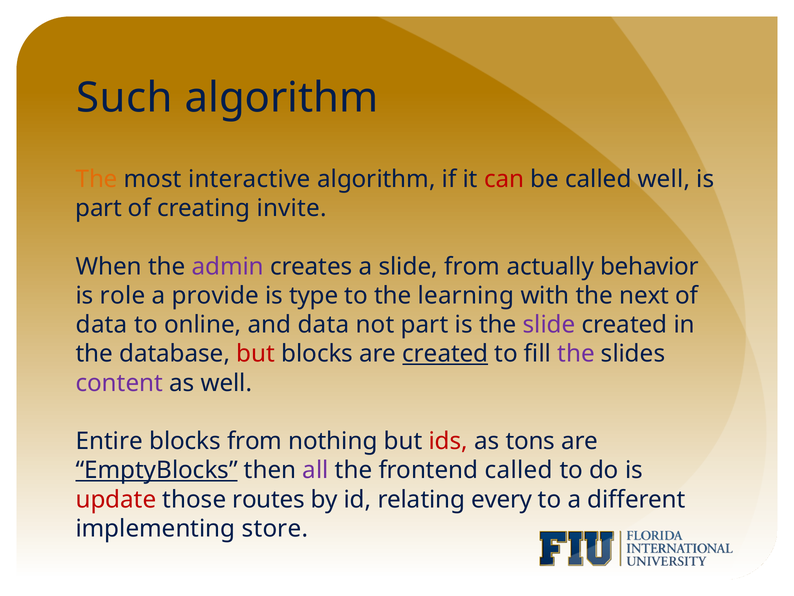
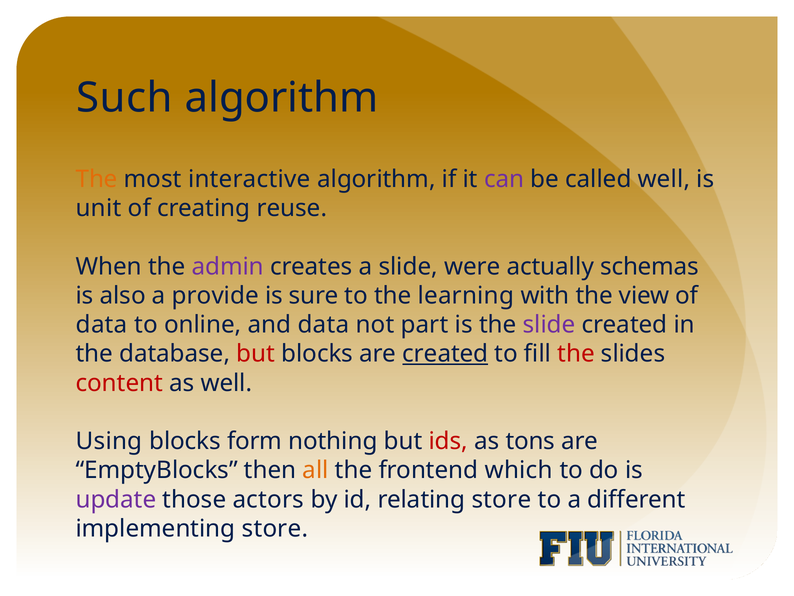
can colour: red -> purple
part at (99, 208): part -> unit
invite: invite -> reuse
slide from: from -> were
behavior: behavior -> schemas
role: role -> also
type: type -> sure
next: next -> view
the at (576, 354) colour: purple -> red
content colour: purple -> red
Entire: Entire -> Using
blocks from: from -> form
EmptyBlocks underline: present -> none
all colour: purple -> orange
frontend called: called -> which
update colour: red -> purple
routes: routes -> actors
relating every: every -> store
